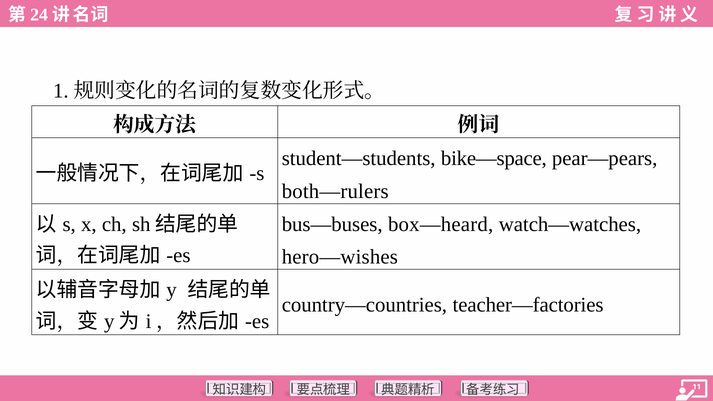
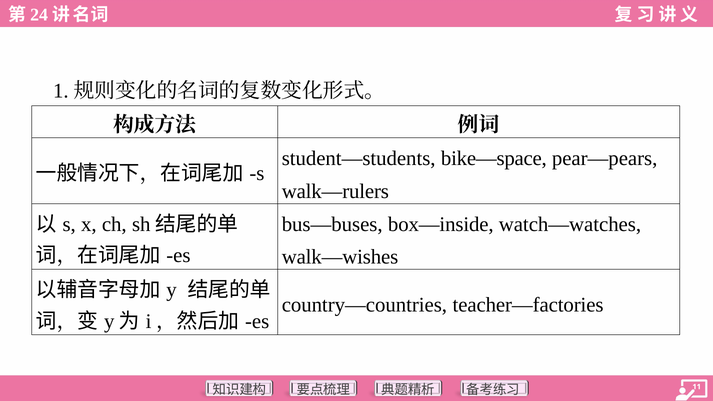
both—rulers: both—rulers -> walk—rulers
box—heard: box—heard -> box—inside
hero—wishes: hero—wishes -> walk—wishes
